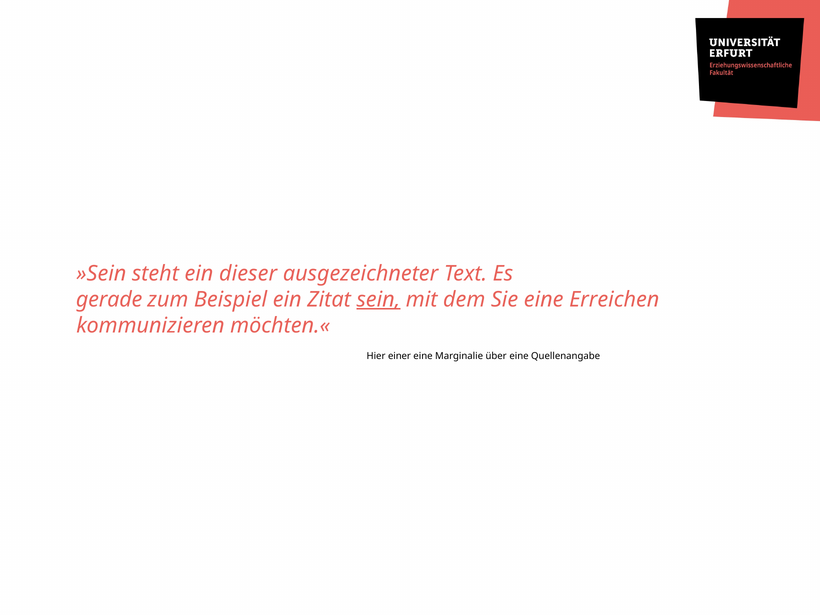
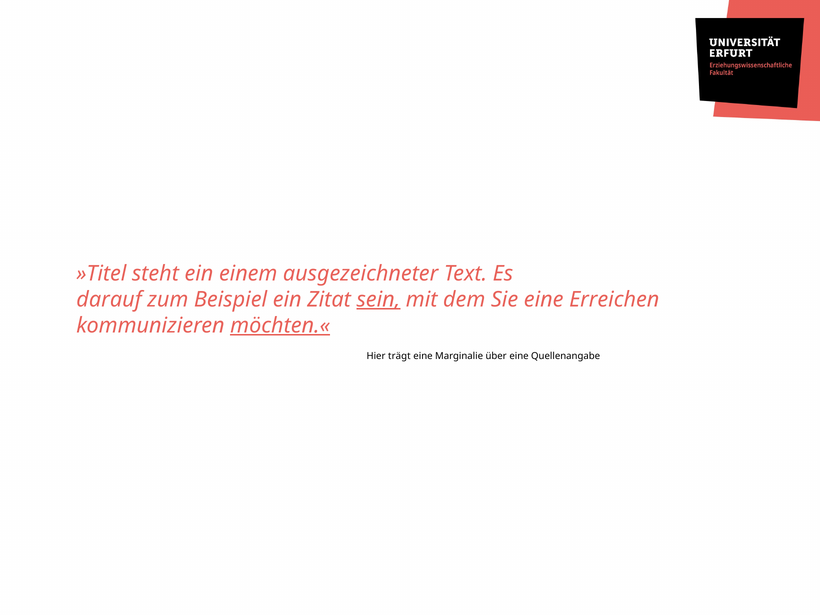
»Sein: »Sein -> »Titel
dieser: dieser -> einem
gerade: gerade -> darauf
möchten.« underline: none -> present
einer: einer -> trägt
